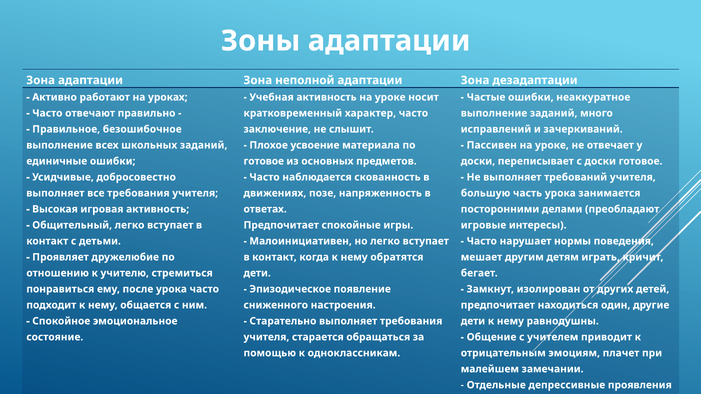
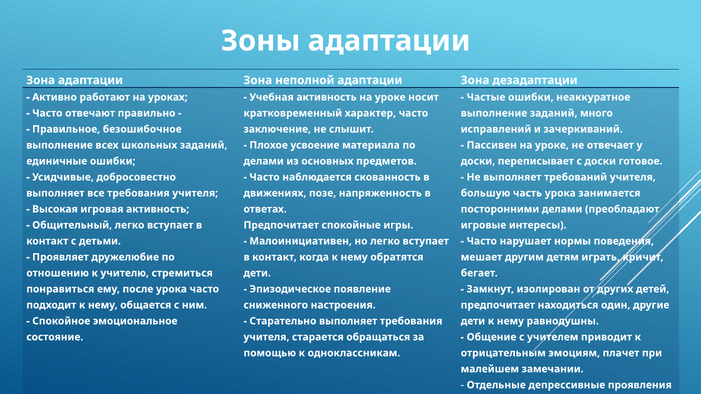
готовое at (264, 161): готовое -> делами
